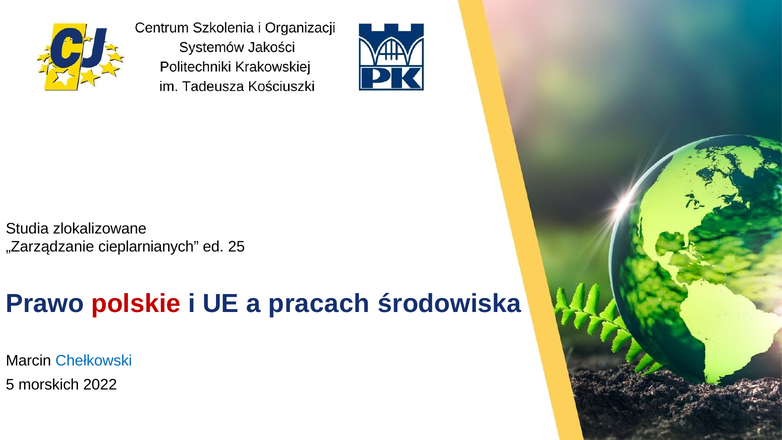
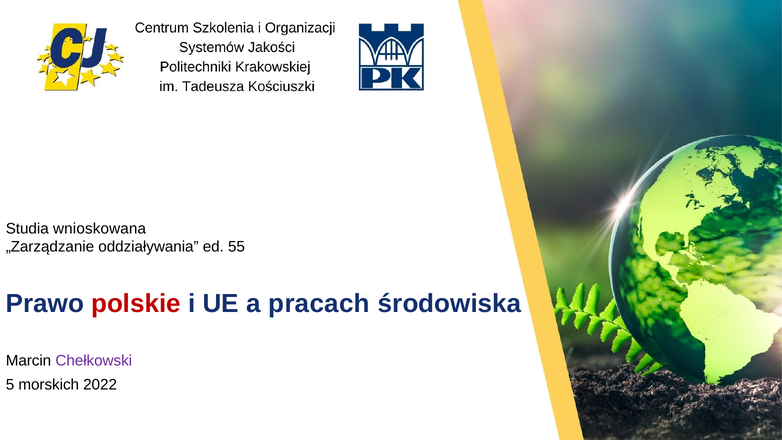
zlokalizowane: zlokalizowane -> wnioskowana
cieplarnianych: cieplarnianych -> oddziaływania
25: 25 -> 55
Chełkowski colour: blue -> purple
